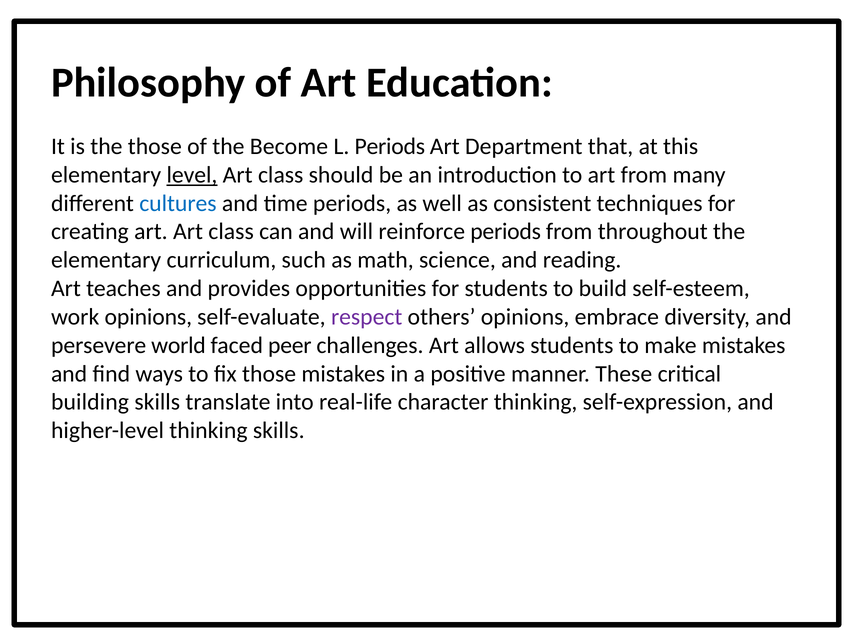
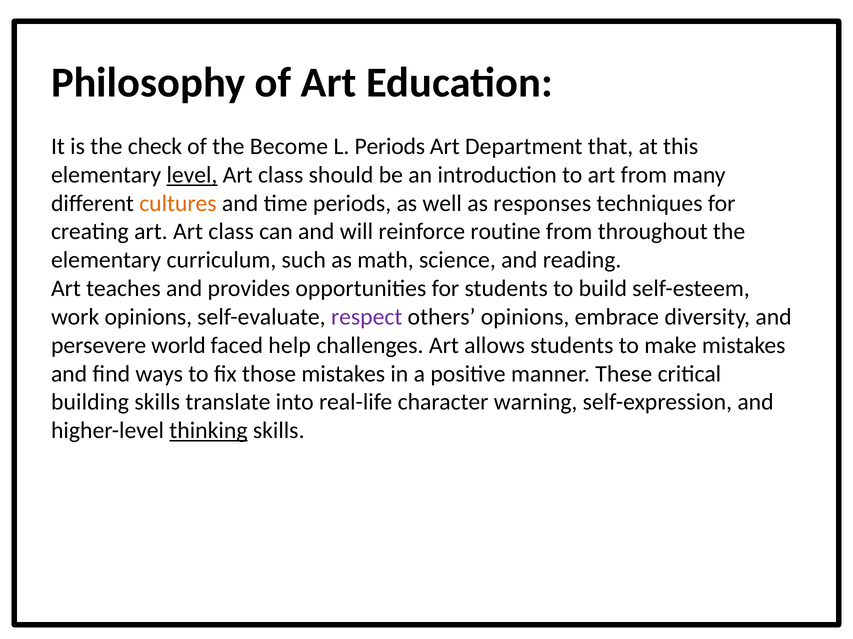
the those: those -> check
cultures colour: blue -> orange
consistent: consistent -> responses
reinforce periods: periods -> routine
peer: peer -> help
character thinking: thinking -> warning
thinking at (208, 431) underline: none -> present
